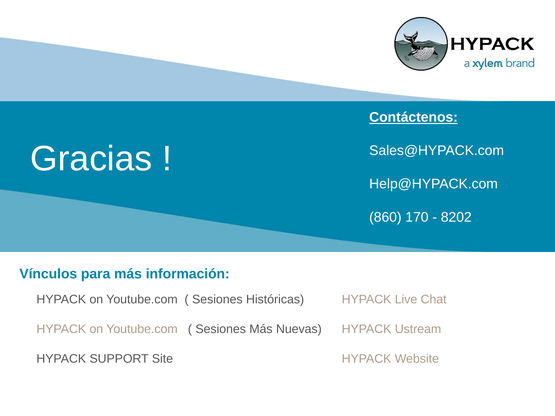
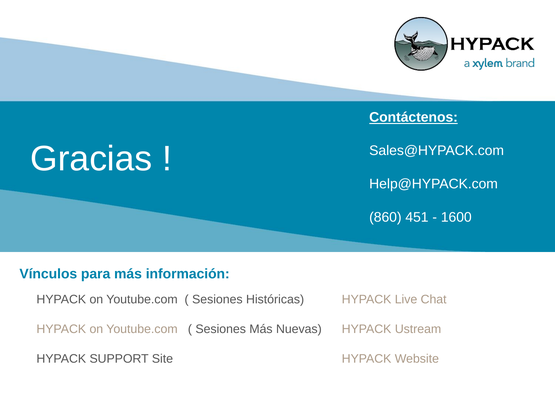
170: 170 -> 451
8202: 8202 -> 1600
